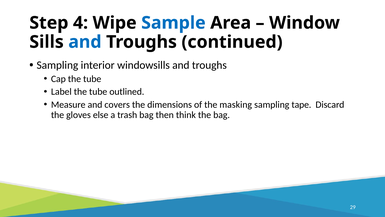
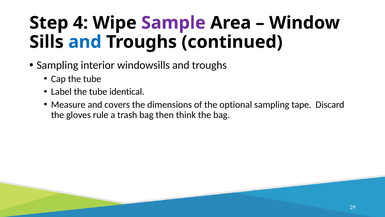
Sample colour: blue -> purple
outlined: outlined -> identical
masking: masking -> optional
else: else -> rule
